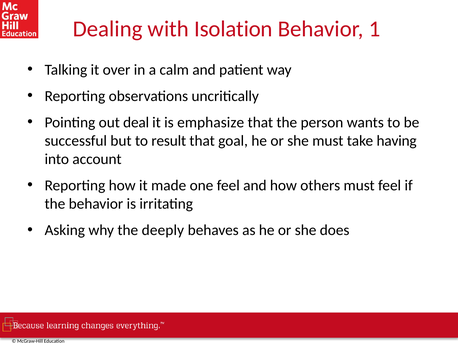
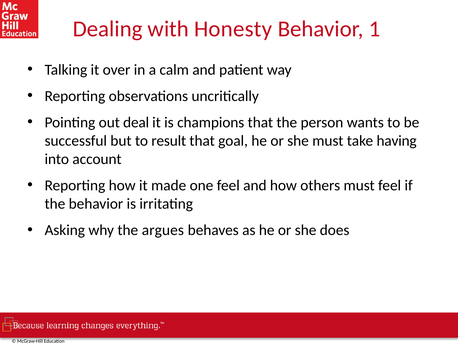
Isolation: Isolation -> Honesty
emphasize: emphasize -> champions
deeply: deeply -> argues
